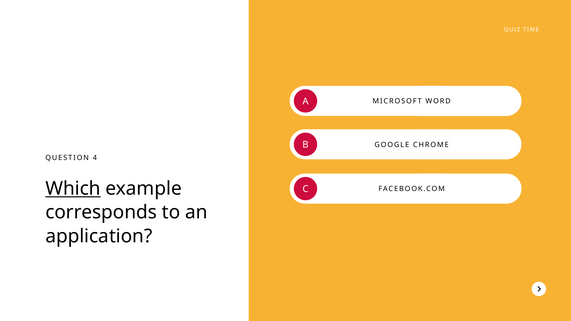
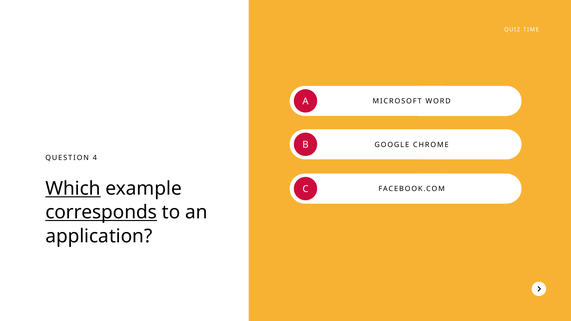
corresponds underline: none -> present
